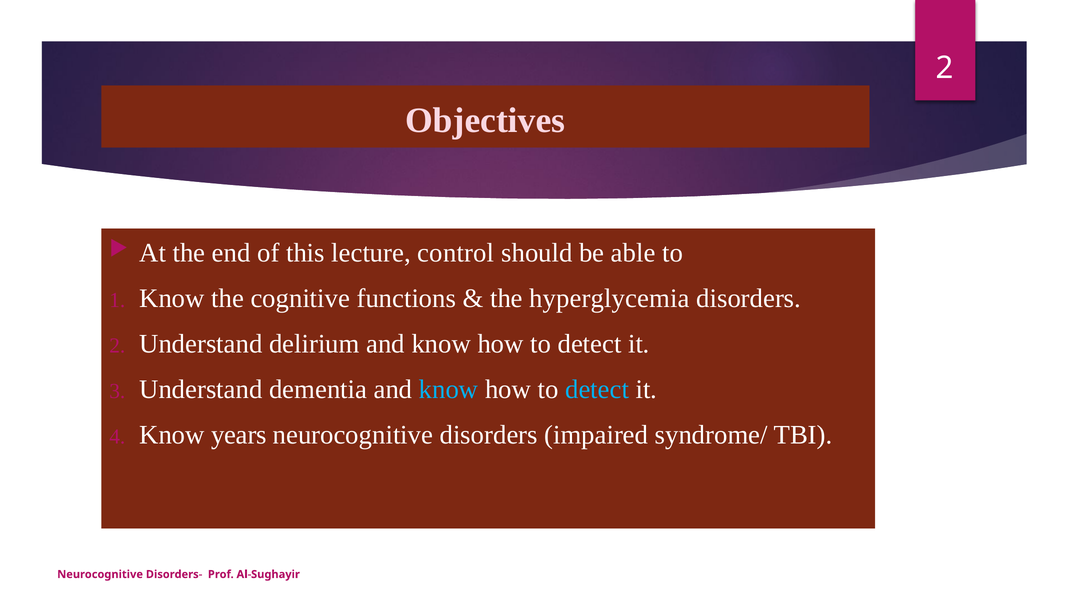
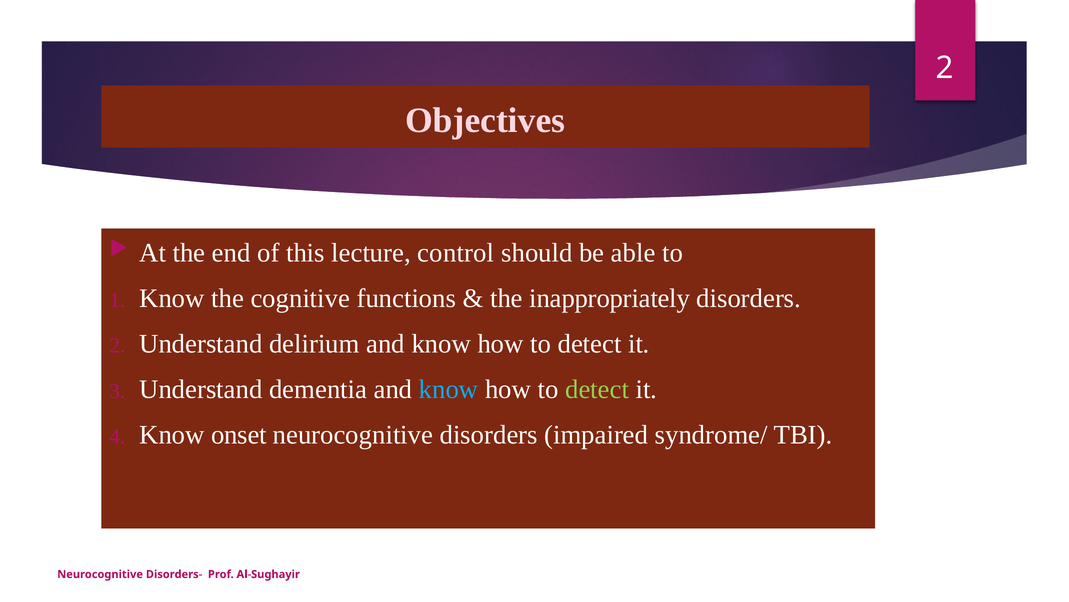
hyperglycemia: hyperglycemia -> inappropriately
detect at (597, 389) colour: light blue -> light green
years: years -> onset
